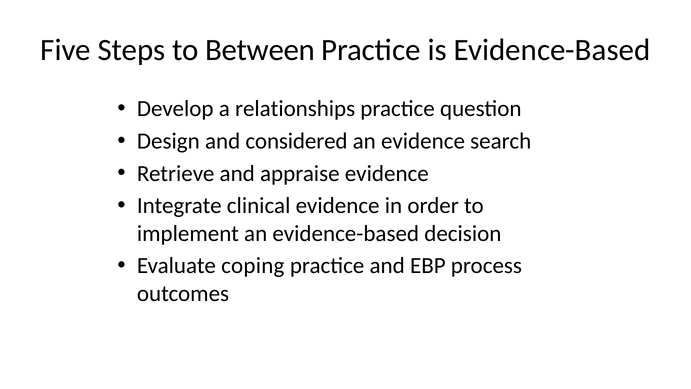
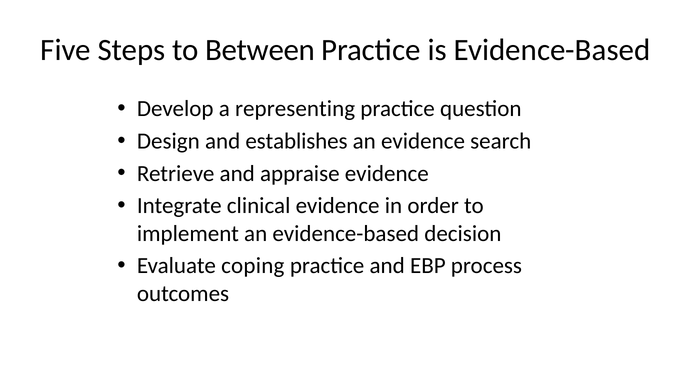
relationships: relationships -> representing
considered: considered -> establishes
